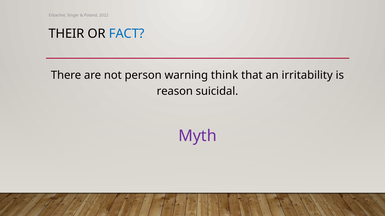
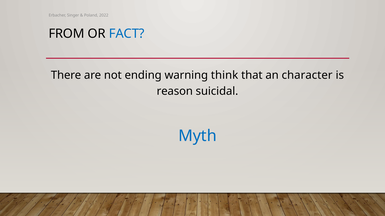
THEIR: THEIR -> FROM
person: person -> ending
irritability: irritability -> character
Myth colour: purple -> blue
